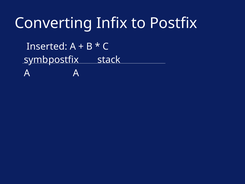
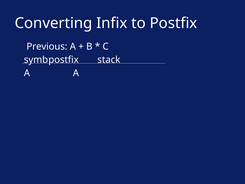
Inserted: Inserted -> Previous
